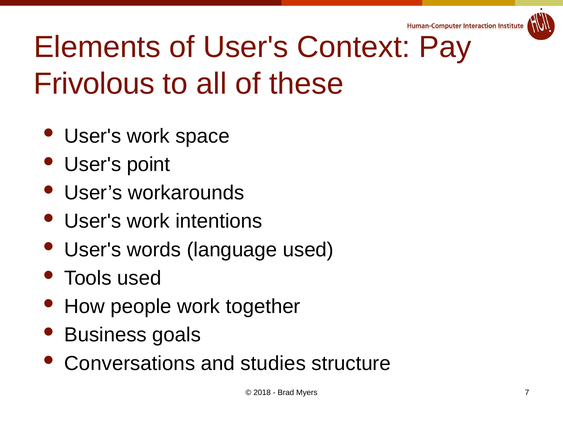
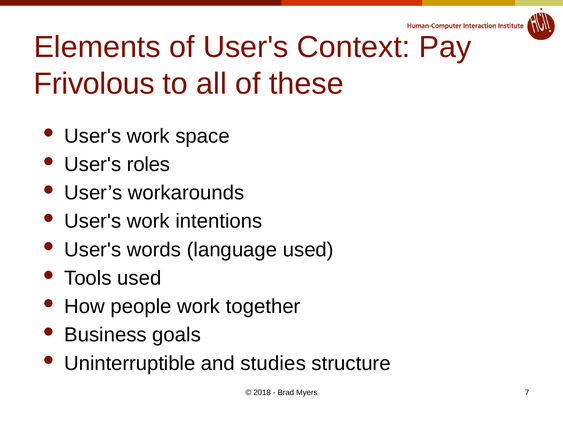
point: point -> roles
Conversations: Conversations -> Uninterruptible
